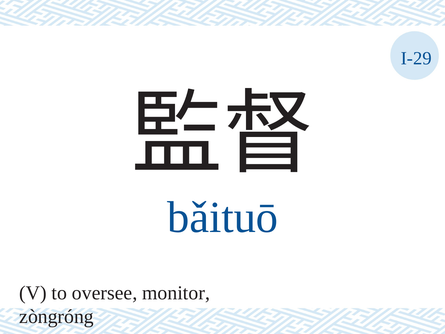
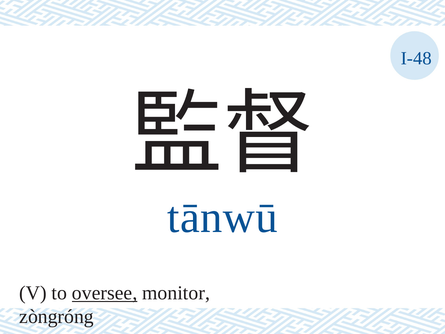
I-29: I-29 -> I-48
bǎituō: bǎituō -> tānwū
oversee underline: none -> present
